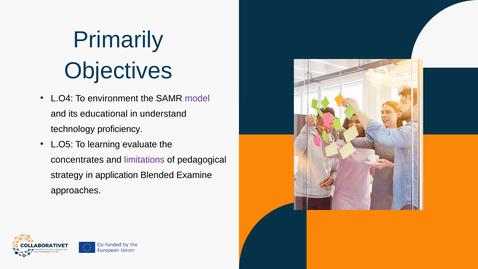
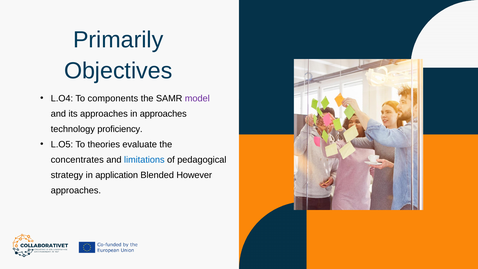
environment: environment -> components
its educational: educational -> approaches
in understand: understand -> approaches
learning: learning -> theories
limitations colour: purple -> blue
Examine: Examine -> However
